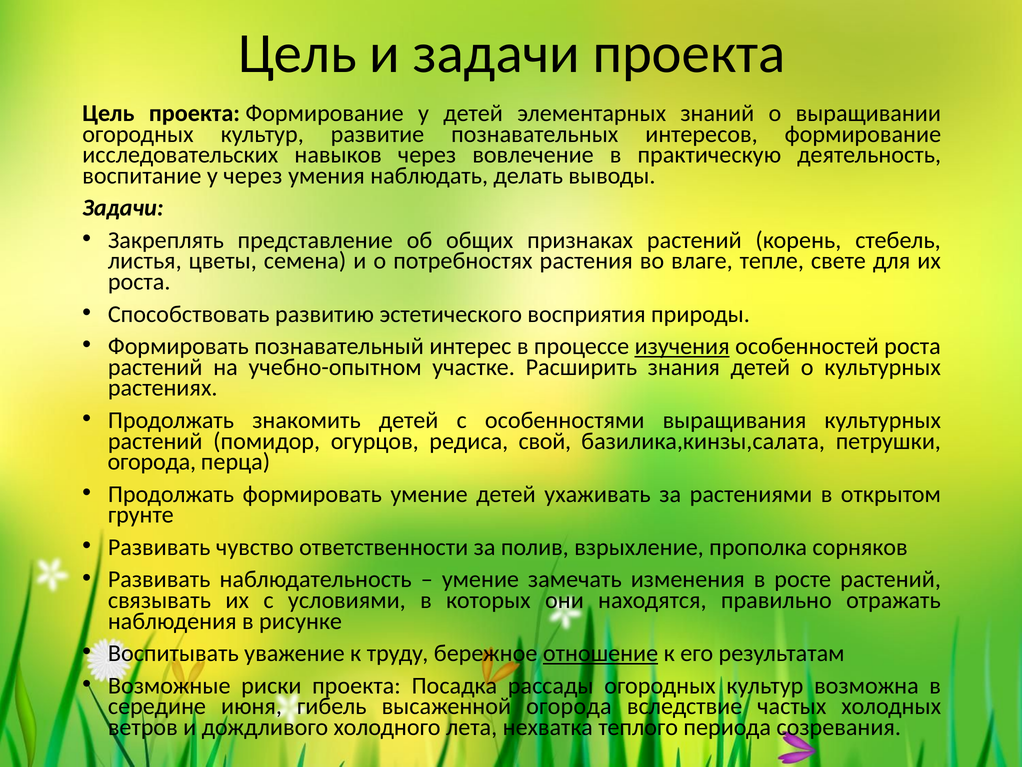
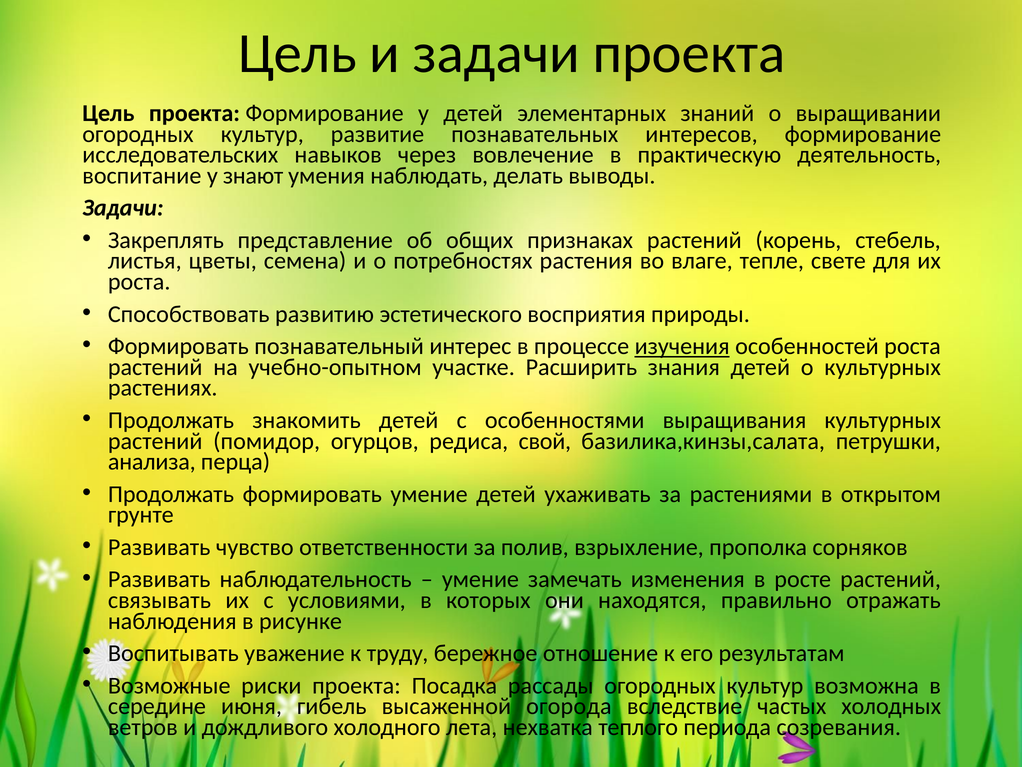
у через: через -> знают
огорода at (152, 462): огорода -> анализа
отношение underline: present -> none
